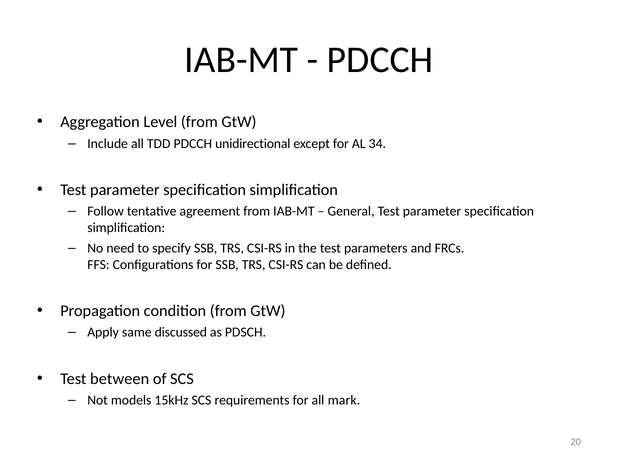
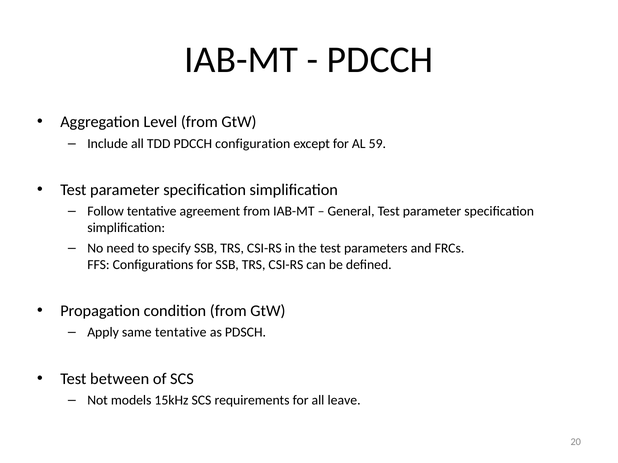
unidirectional: unidirectional -> configuration
34: 34 -> 59
same discussed: discussed -> tentative
mark: mark -> leave
